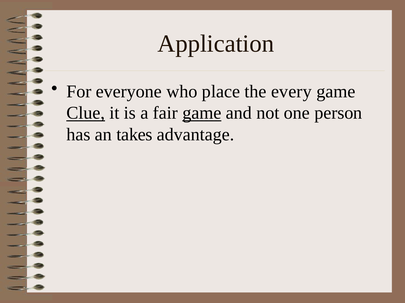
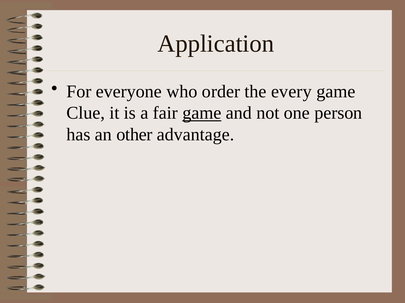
place: place -> order
Clue underline: present -> none
takes: takes -> other
